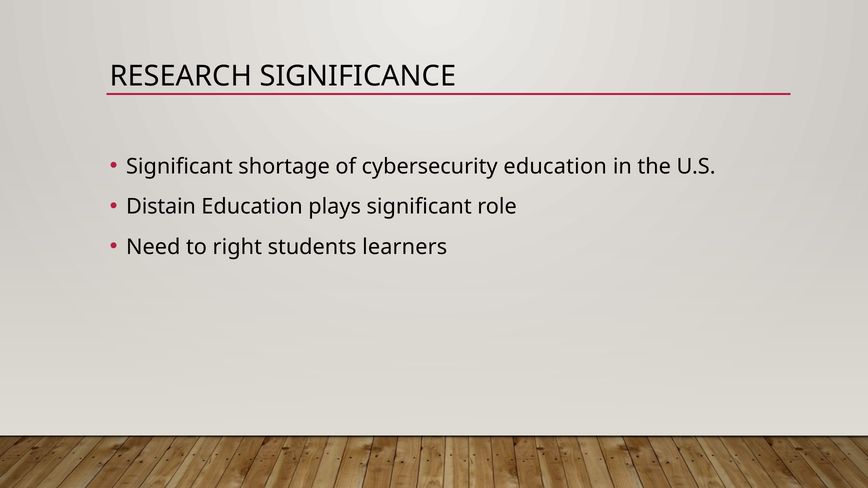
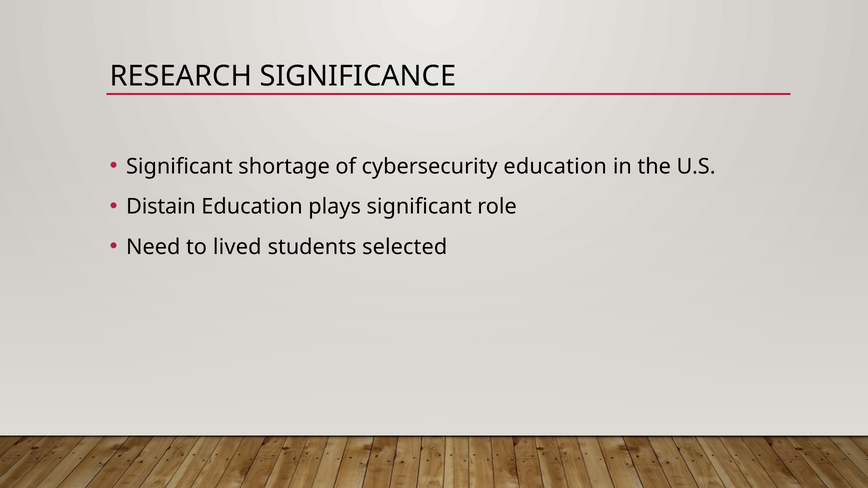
right: right -> lived
learners: learners -> selected
